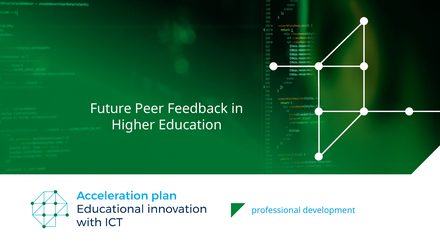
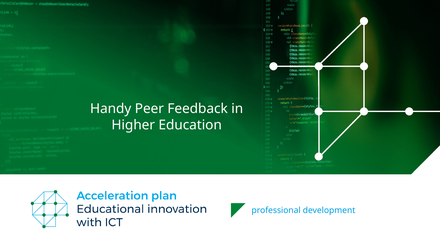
Future: Future -> Handy
